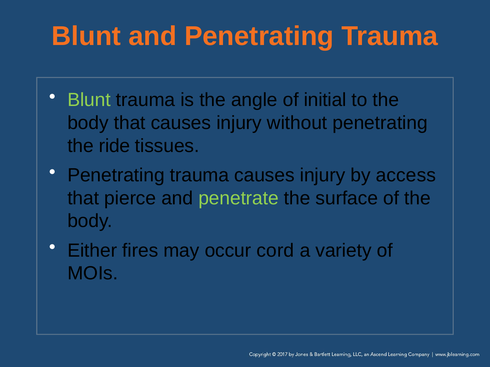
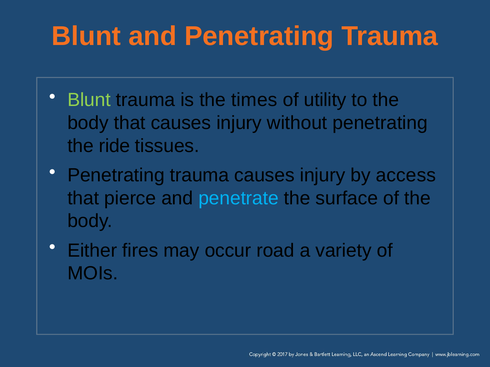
angle: angle -> times
initial: initial -> utility
penetrate colour: light green -> light blue
cord: cord -> road
